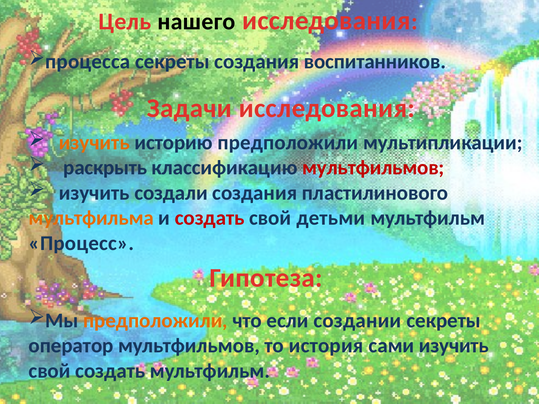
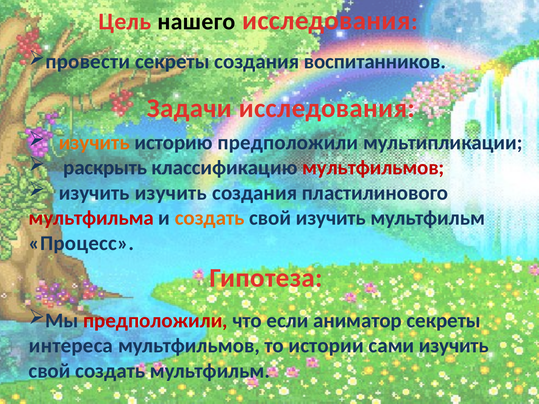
процесса: процесса -> провести
изучить создали: создали -> изучить
мультфильма colour: orange -> red
создать at (210, 218) colour: red -> orange
свой детьми: детьми -> изучить
предположили at (155, 321) colour: orange -> red
создании: создании -> аниматор
оператор: оператор -> интереса
история: история -> истории
